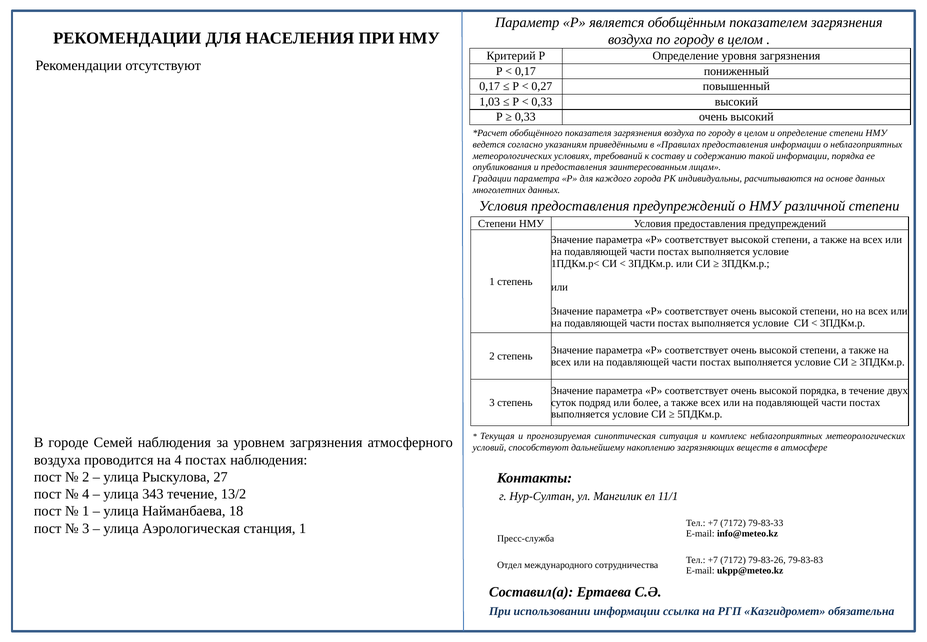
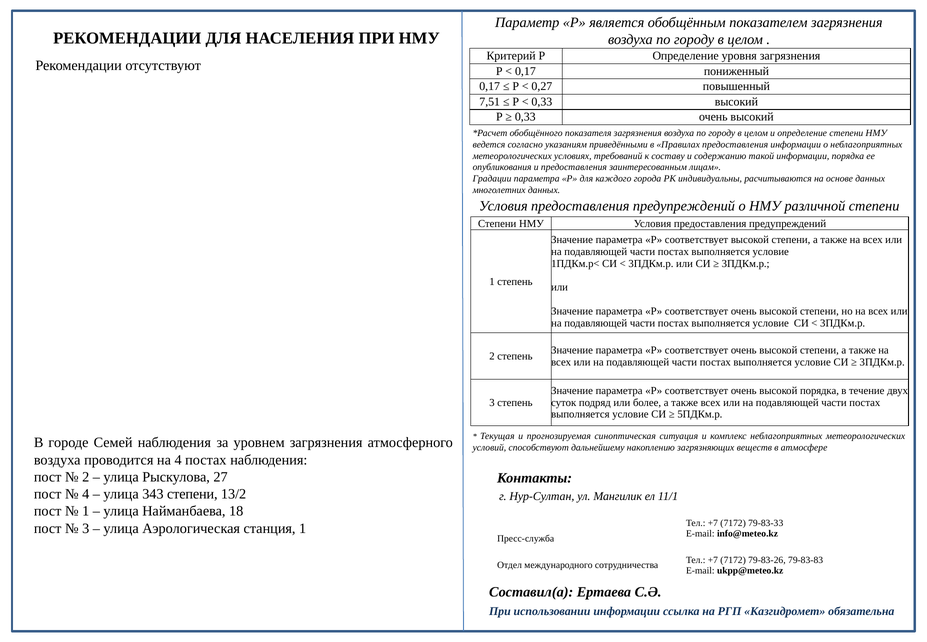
1,03: 1,03 -> 7,51
343 течение: течение -> степени
